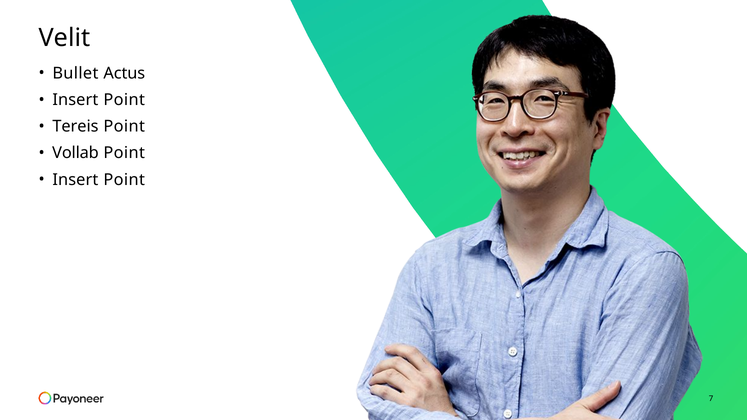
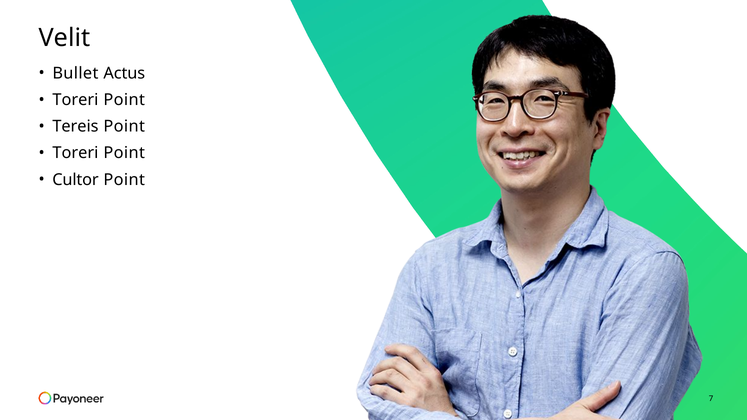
Insert at (75, 100): Insert -> Toreri
Vollab at (76, 153): Vollab -> Toreri
Insert at (75, 180): Insert -> Cultor
